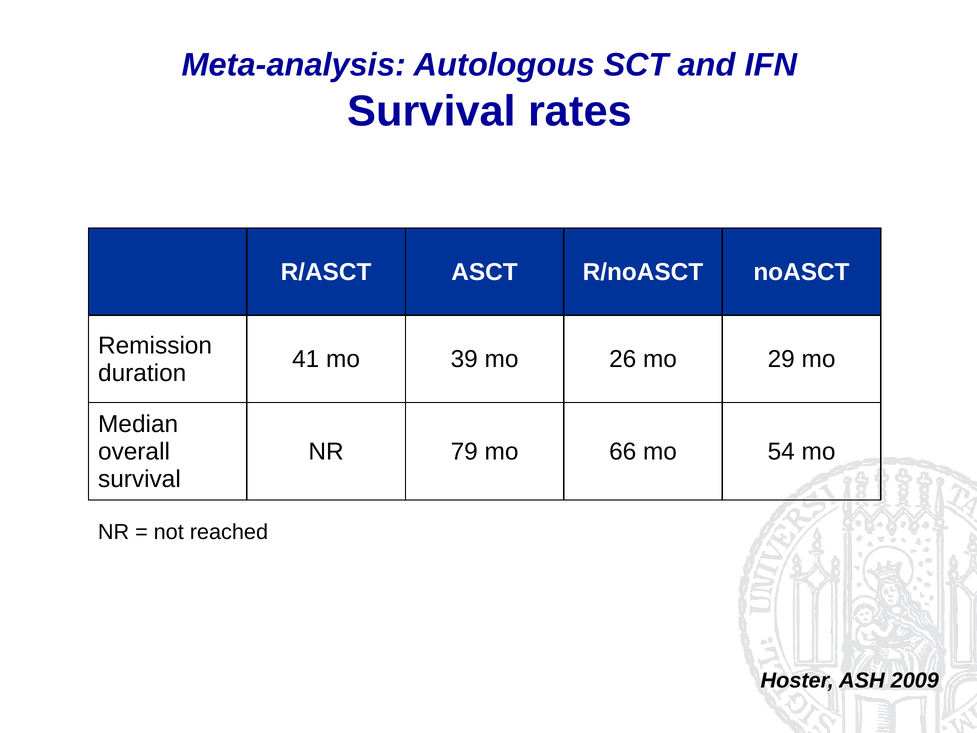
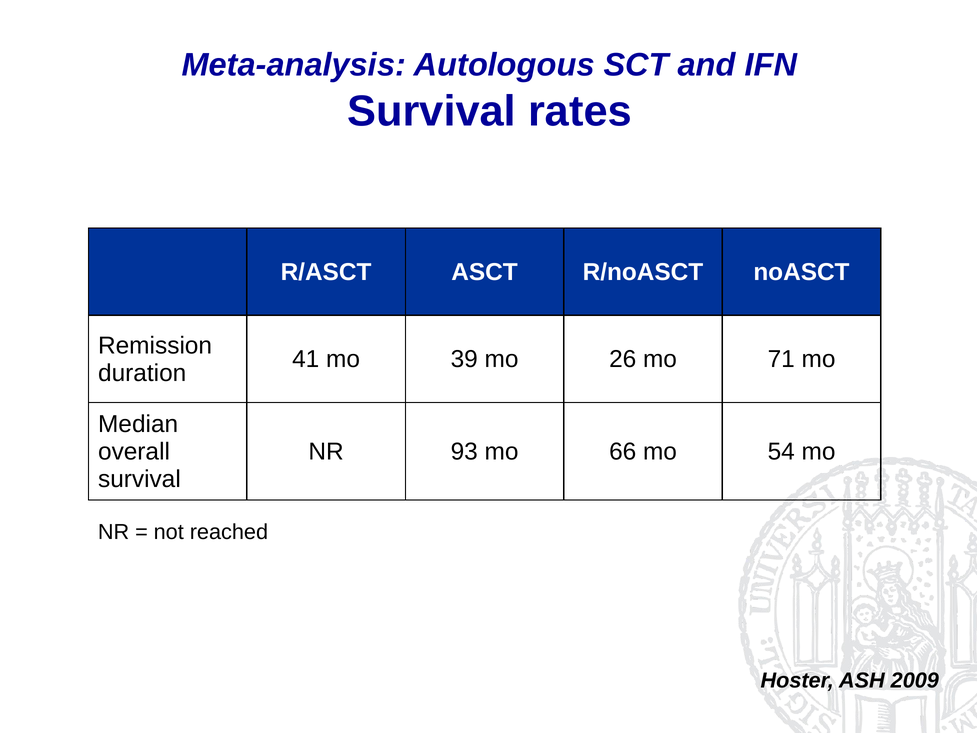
29: 29 -> 71
79: 79 -> 93
